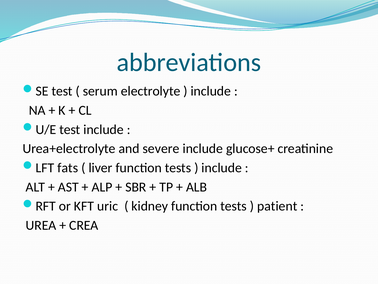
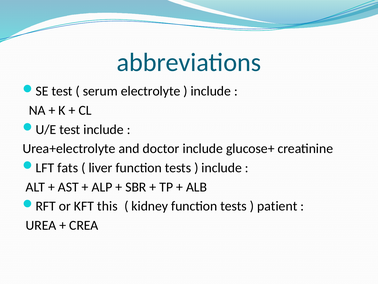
severe: severe -> doctor
uric: uric -> this
